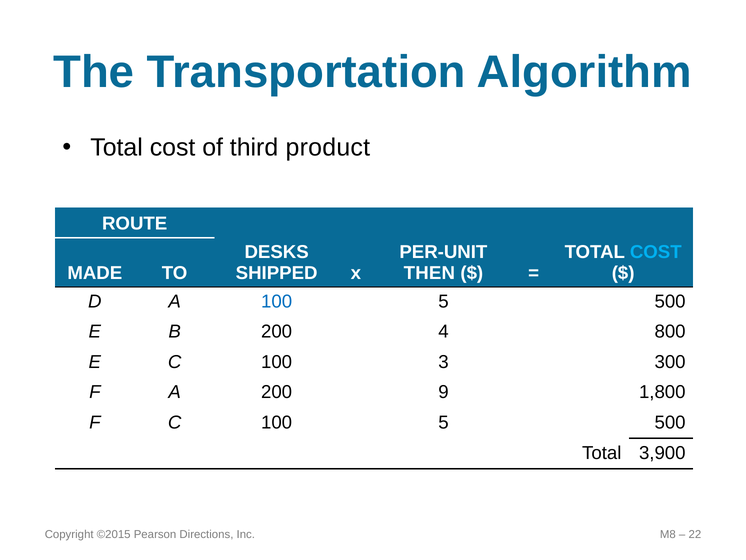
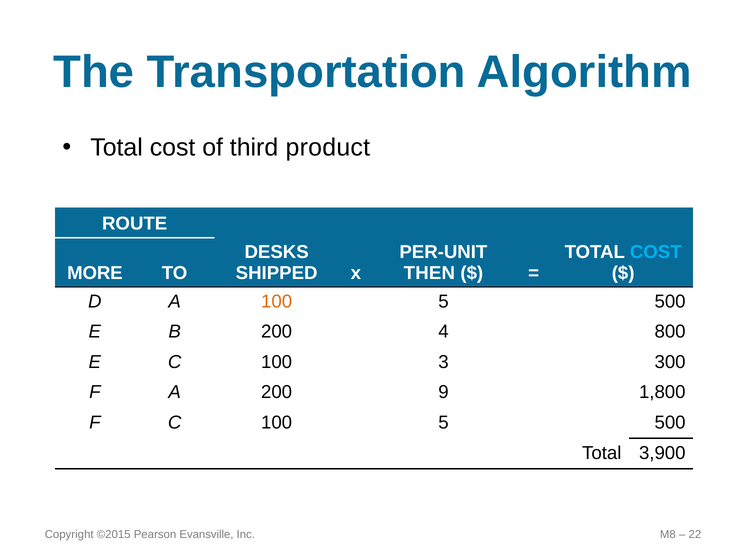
MADE: MADE -> MORE
100 at (277, 301) colour: blue -> orange
Directions: Directions -> Evansville
